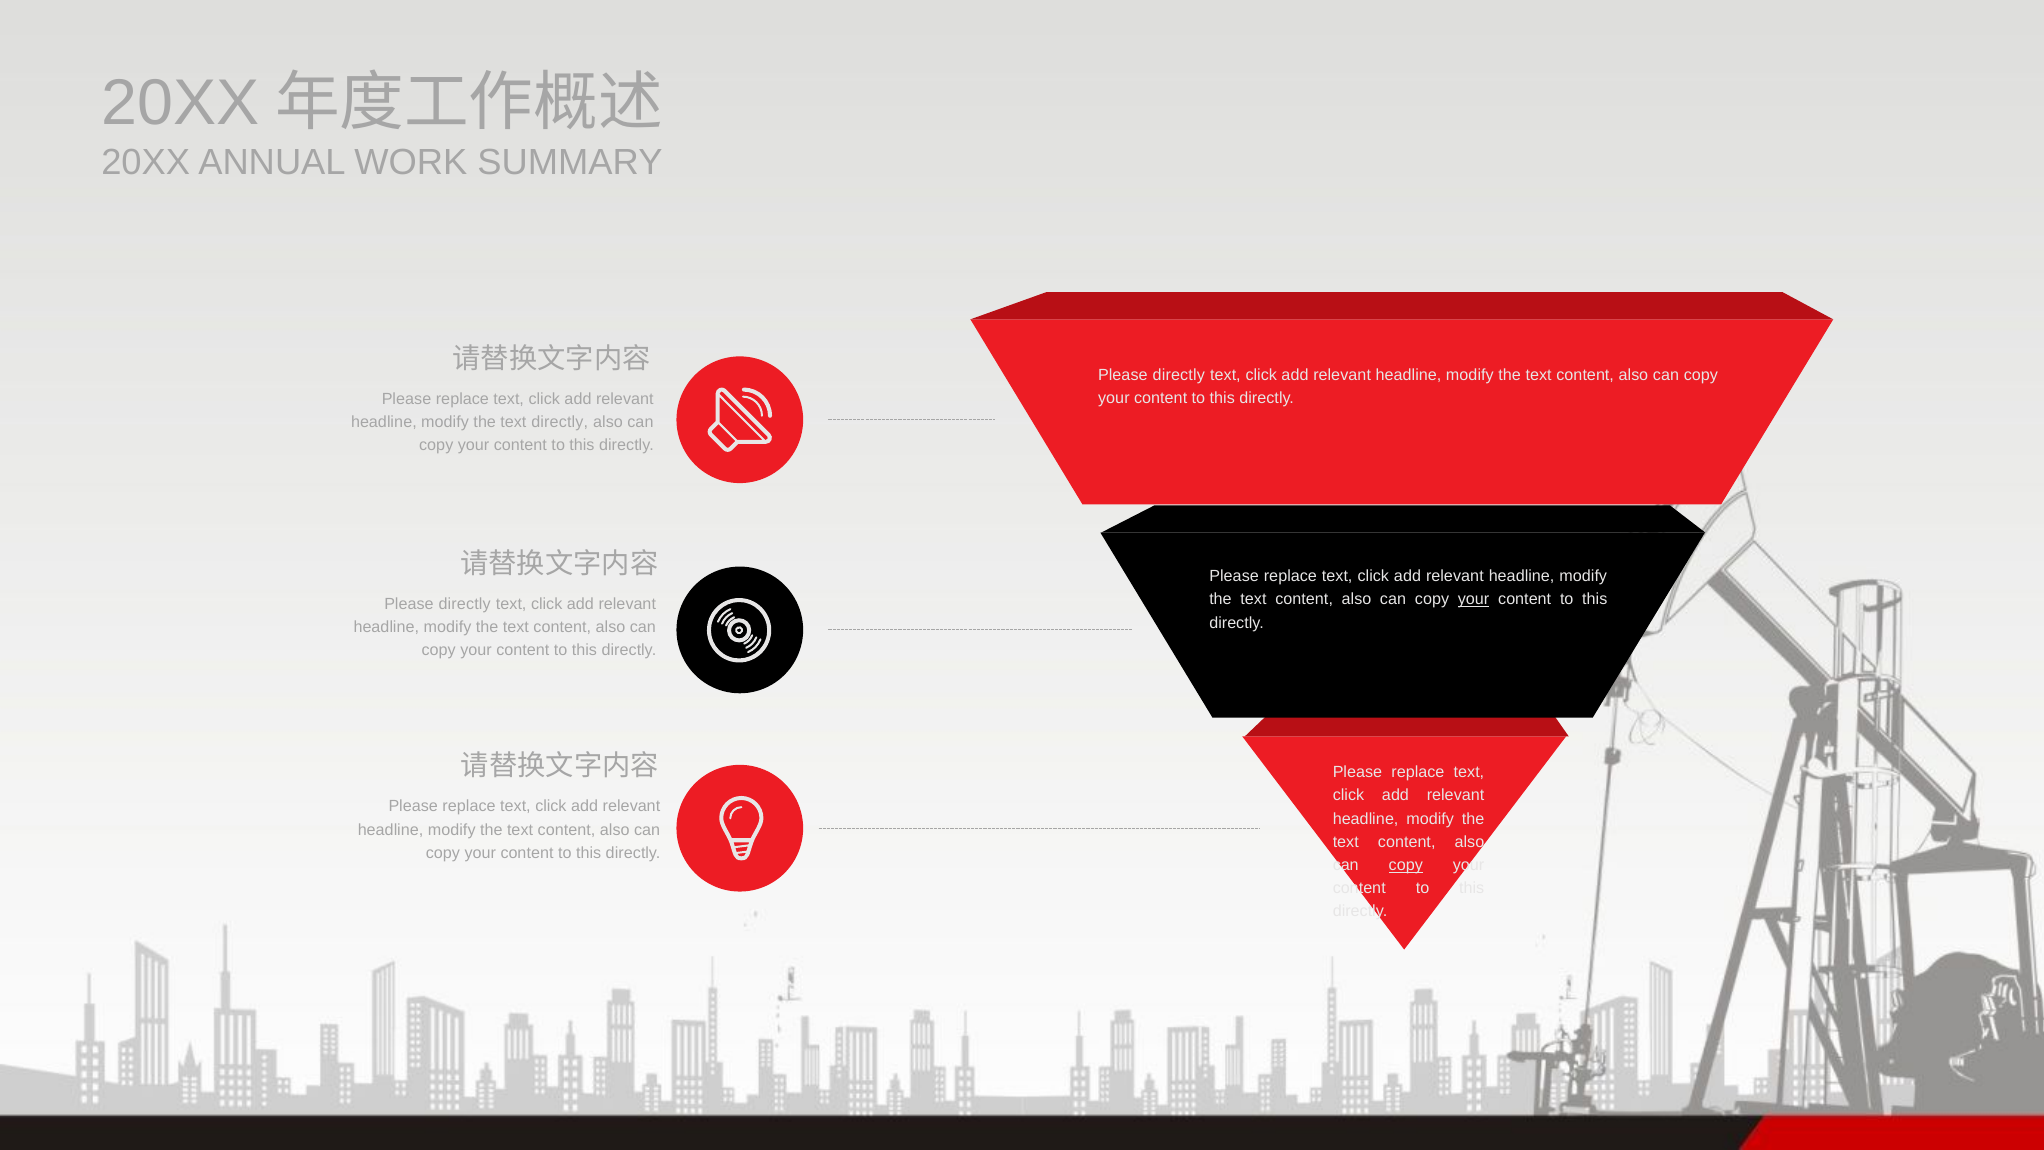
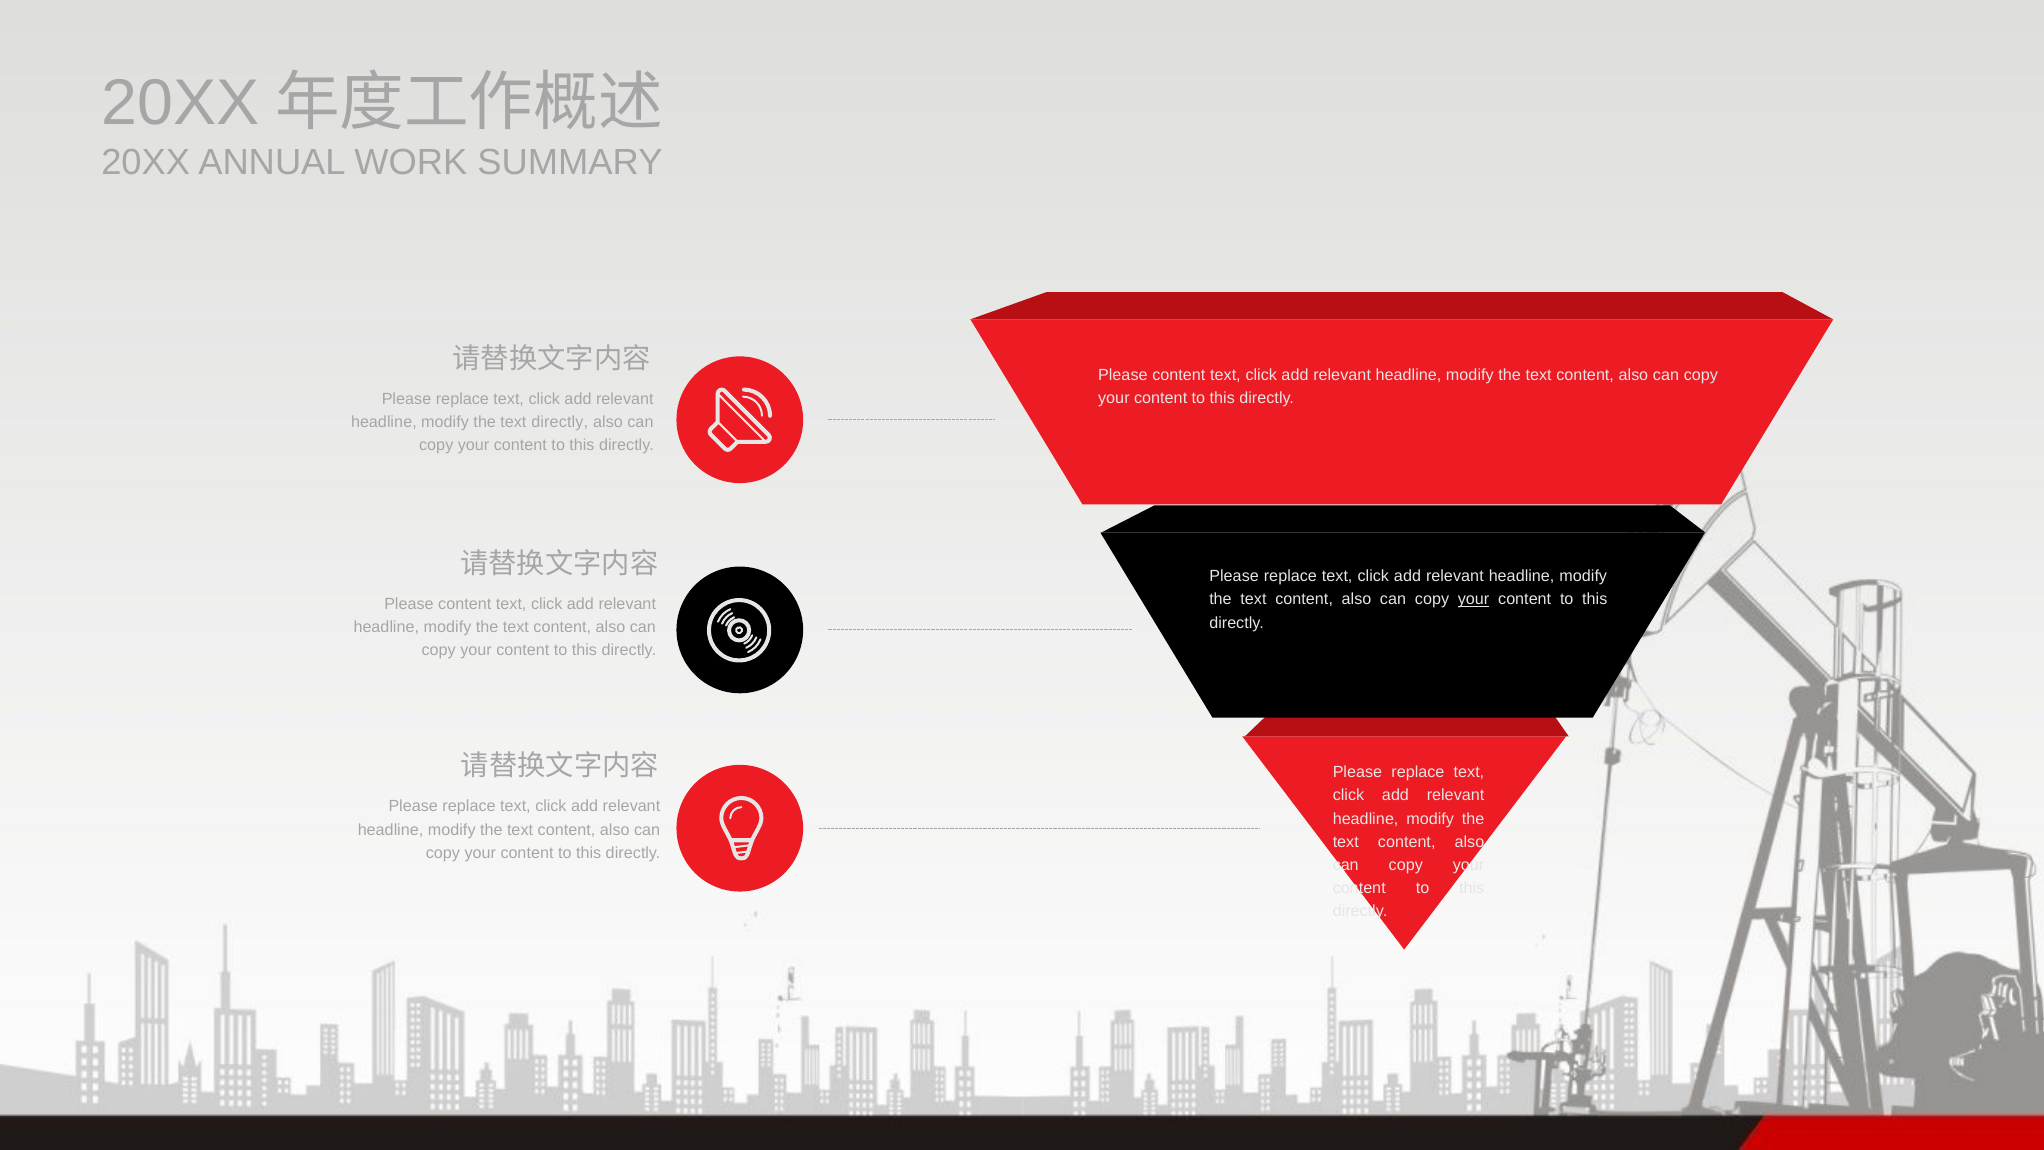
directly at (1179, 375): directly -> content
directly at (465, 604): directly -> content
copy at (1406, 865) underline: present -> none
